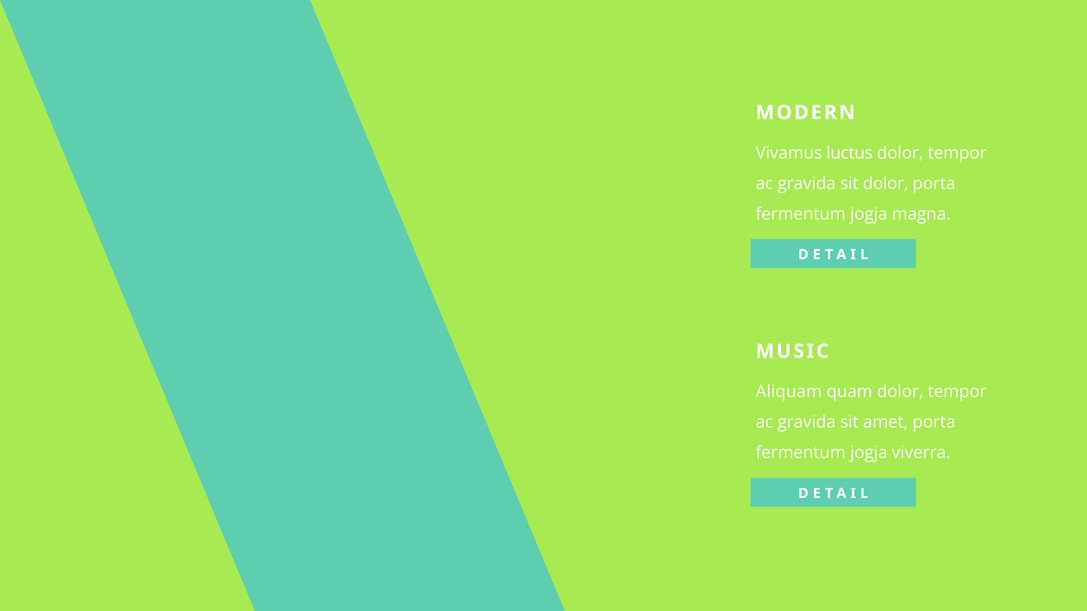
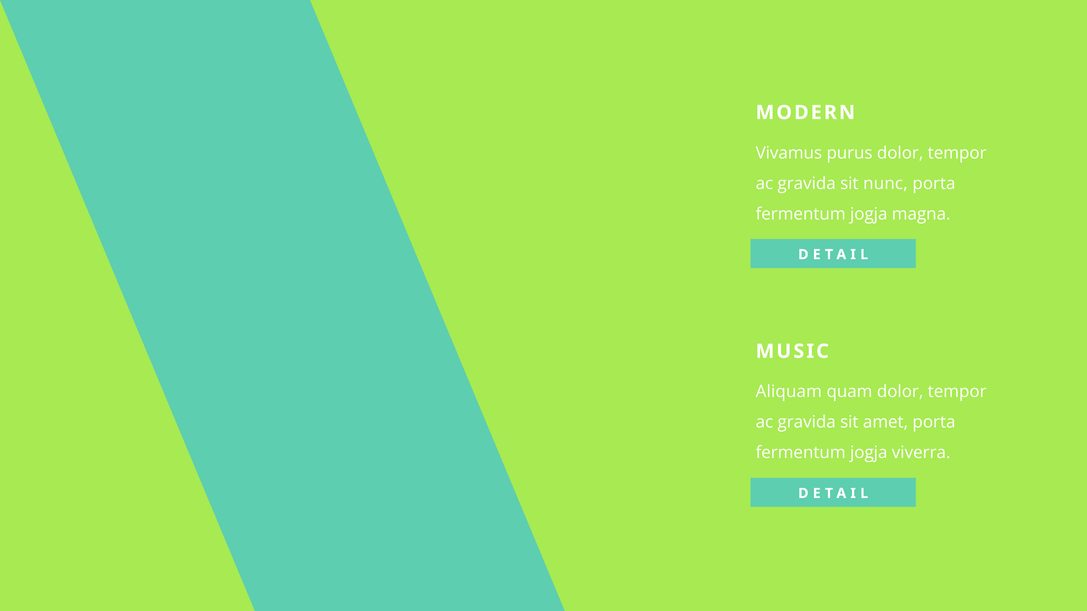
luctus: luctus -> purus
sit dolor: dolor -> nunc
